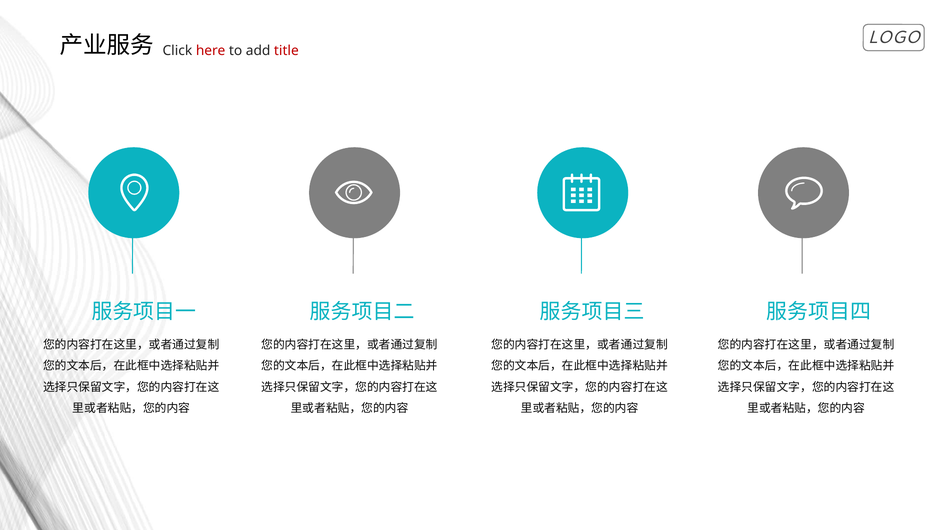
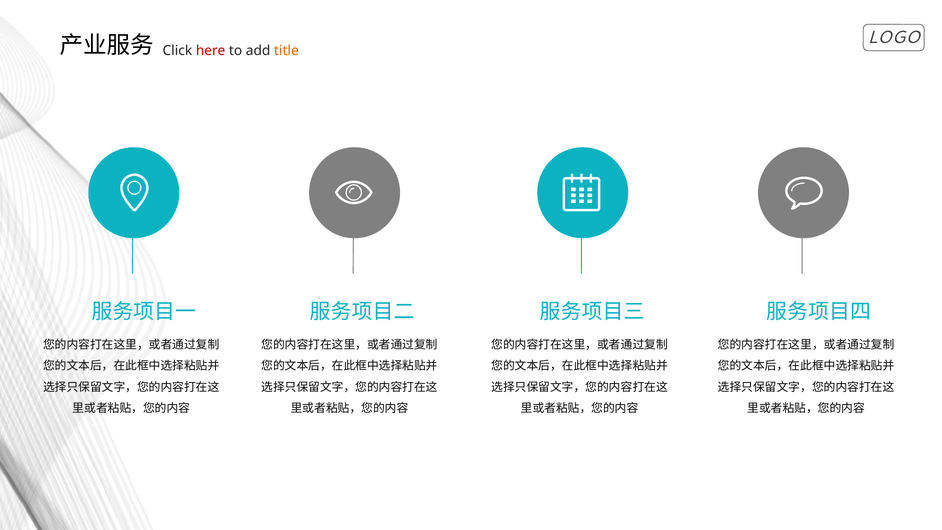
title colour: red -> orange
